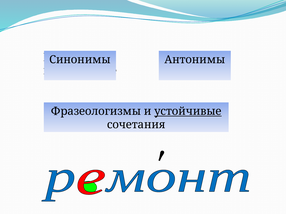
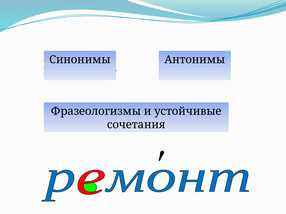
устойчивые underline: present -> none
